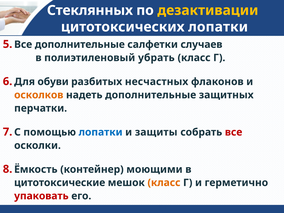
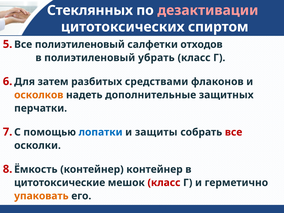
дезактивации colour: yellow -> pink
цитотоксических лопатки: лопатки -> спиртом
дополнительные at (80, 44): дополнительные -> полиэтиленовый
случаев: случаев -> отходов
обуви: обуви -> затем
несчастных: несчастных -> средствами
контейнер моющими: моющими -> контейнер
класс at (164, 183) colour: orange -> red
упаковать colour: red -> orange
